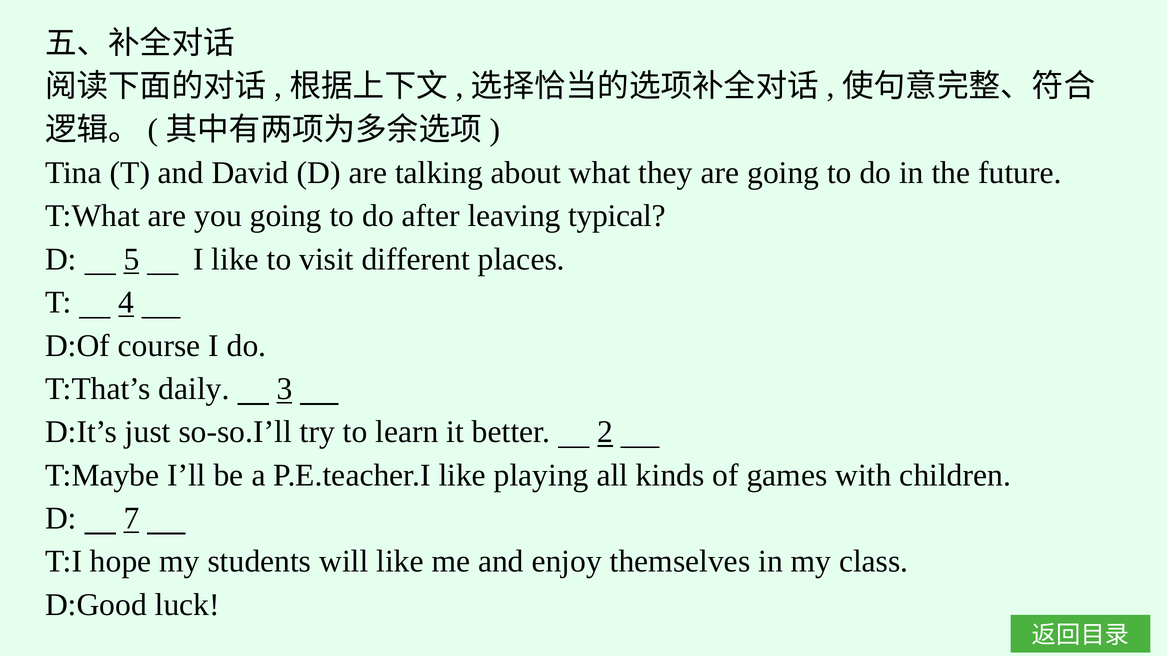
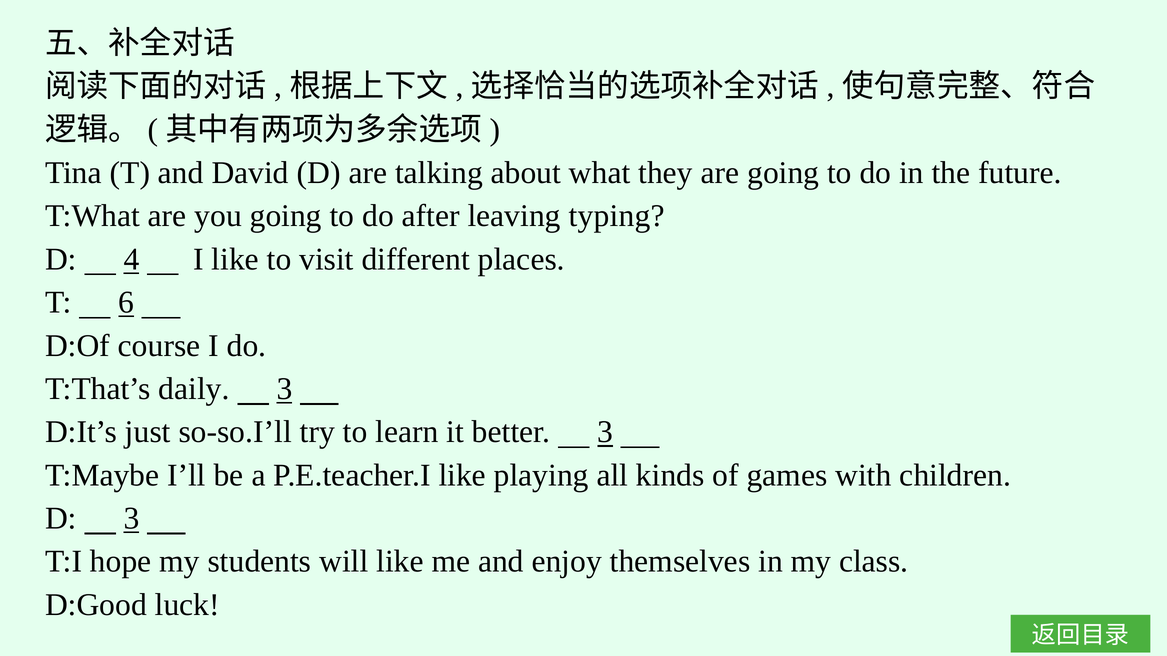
typical: typical -> typing
5: 5 -> 4
4: 4 -> 6
better 2: 2 -> 3
D 7: 7 -> 3
